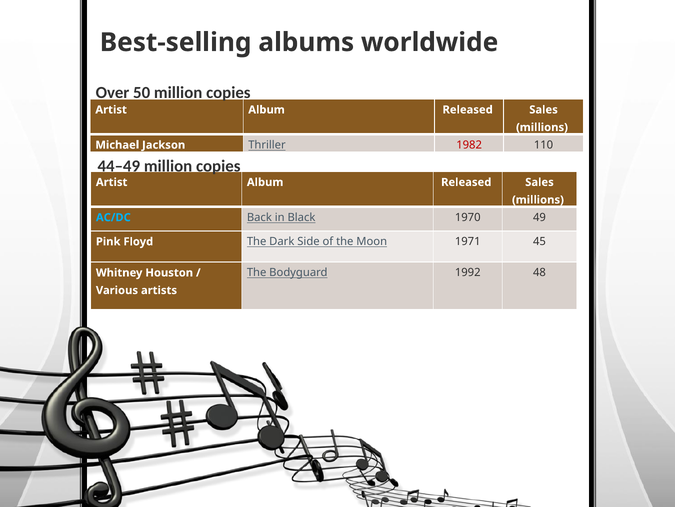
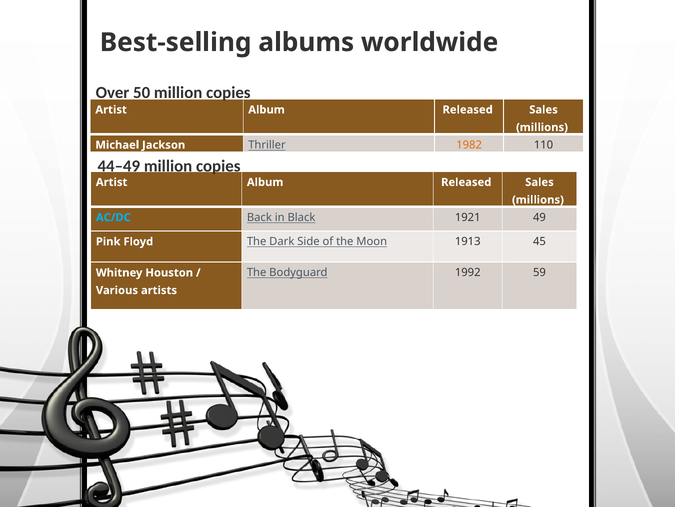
1982 colour: red -> orange
1970: 1970 -> 1921
1971: 1971 -> 1913
48: 48 -> 59
